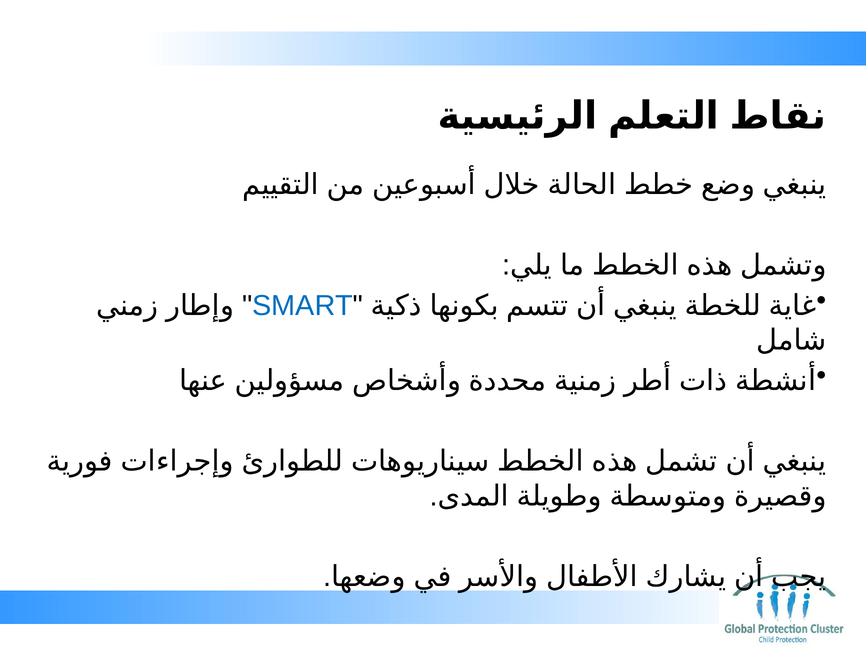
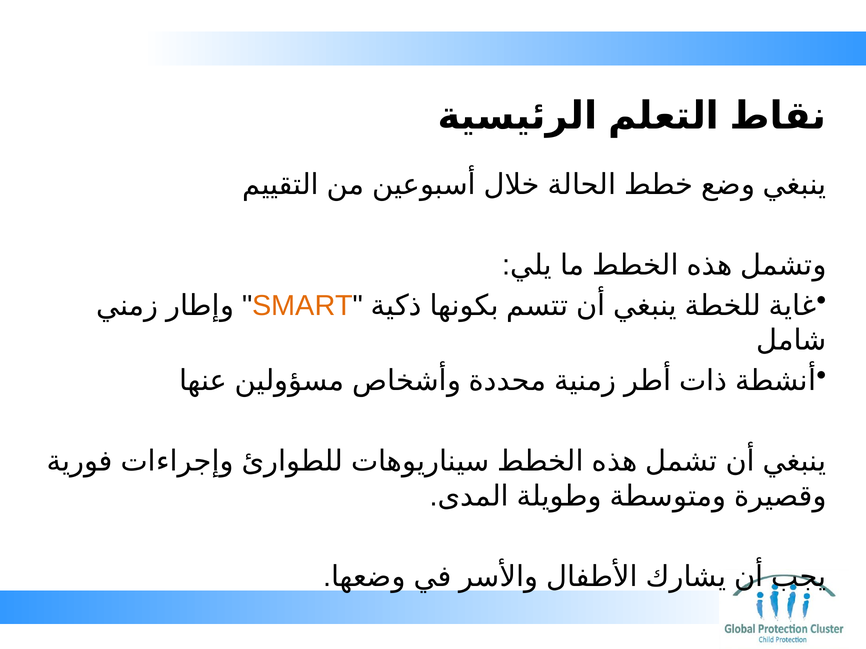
SMART colour: blue -> orange
